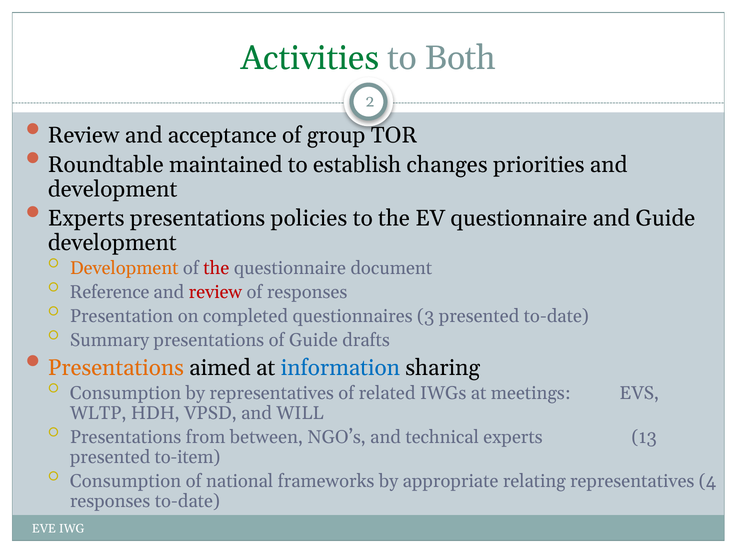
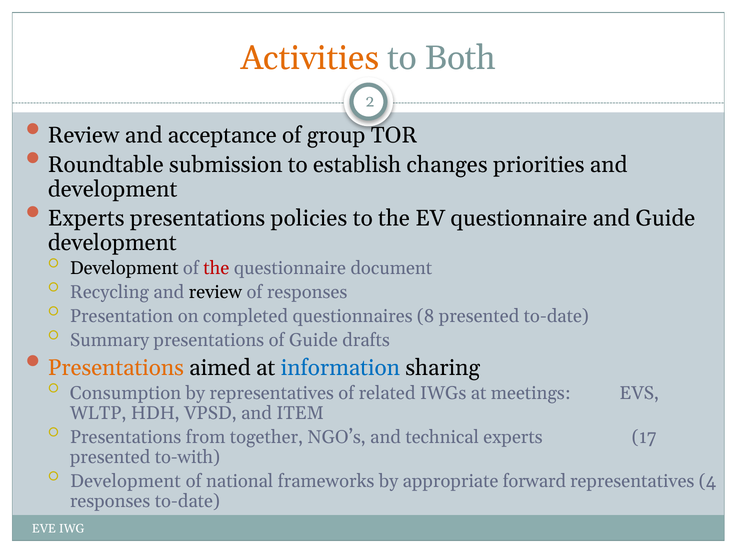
Activities colour: green -> orange
maintained: maintained -> submission
Development at (124, 268) colour: orange -> black
Reference: Reference -> Recycling
review at (215, 292) colour: red -> black
3: 3 -> 8
WILL: WILL -> ITEM
between: between -> together
13: 13 -> 17
to-item: to-item -> to-with
Consumption at (126, 481): Consumption -> Development
relating: relating -> forward
